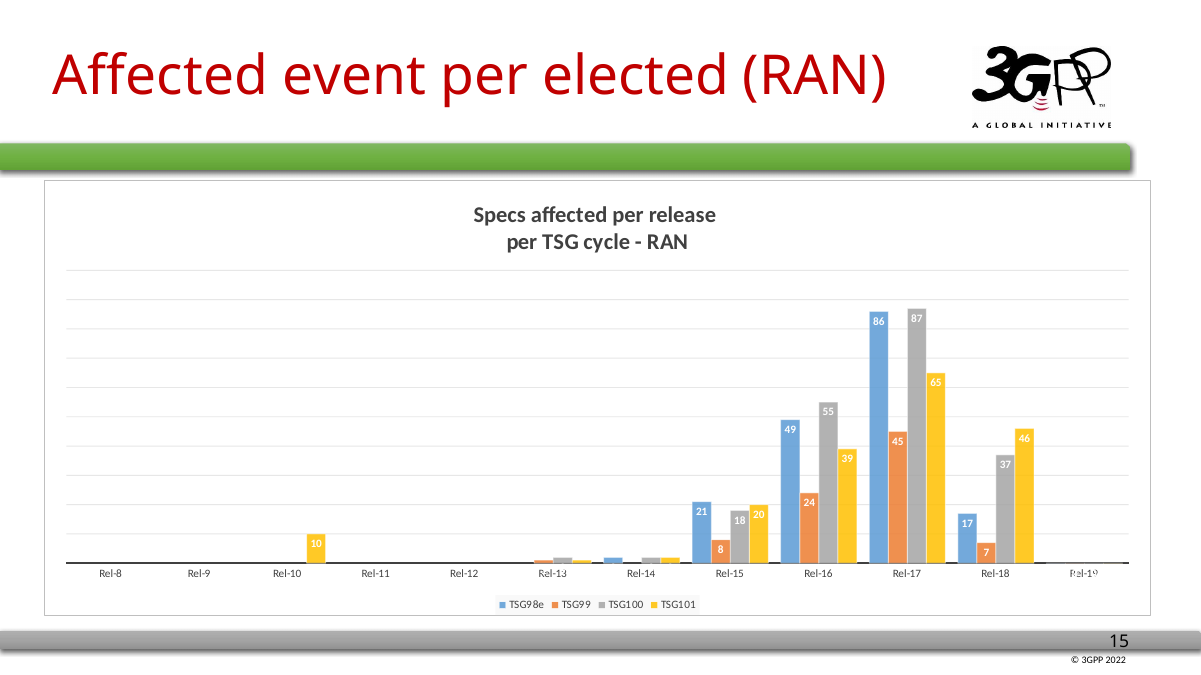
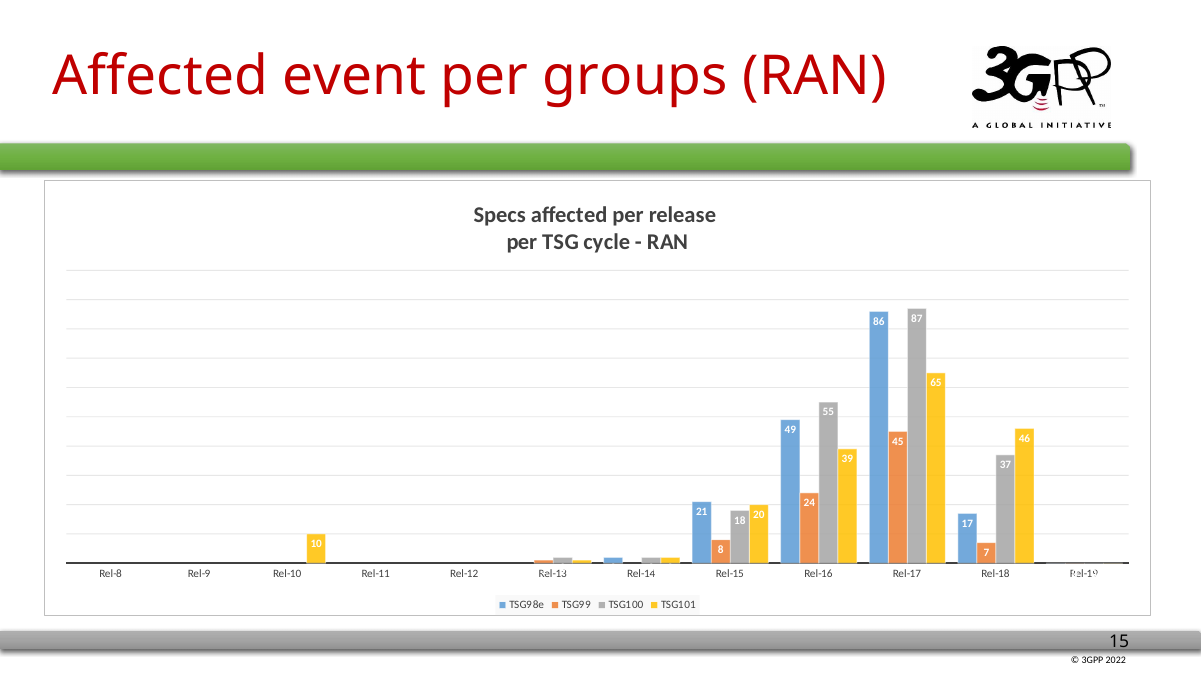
elected: elected -> groups
